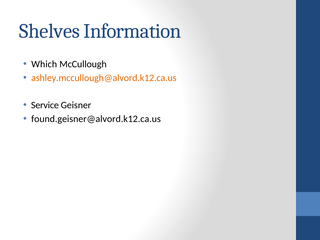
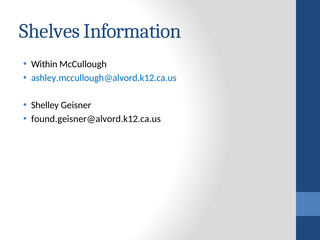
Which: Which -> Within
ashley.mccullough@alvord.k12.ca.us colour: orange -> blue
Service: Service -> Shelley
